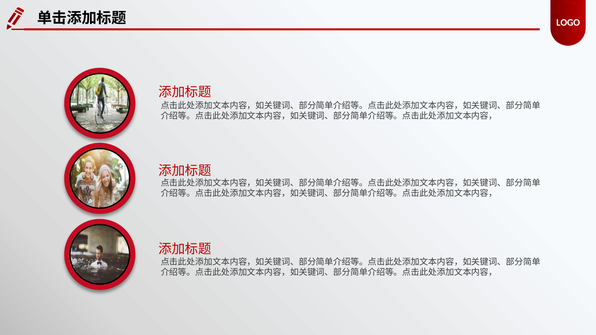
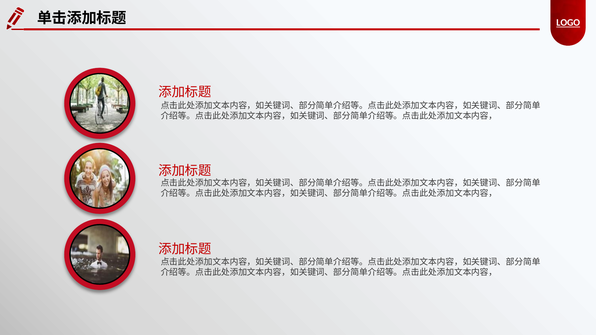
LOGO underline: none -> present
